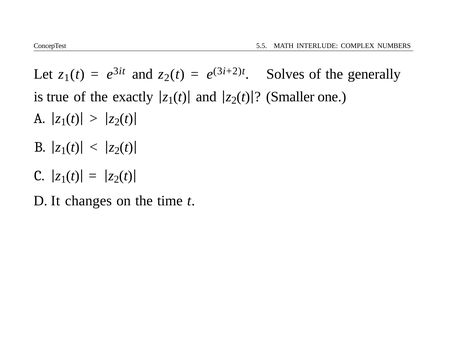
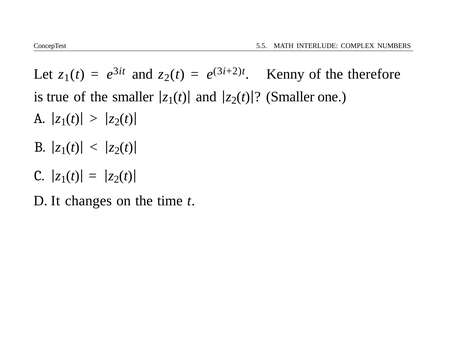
Solves: Solves -> Kenny
generally: generally -> therefore
the exactly: exactly -> smaller
